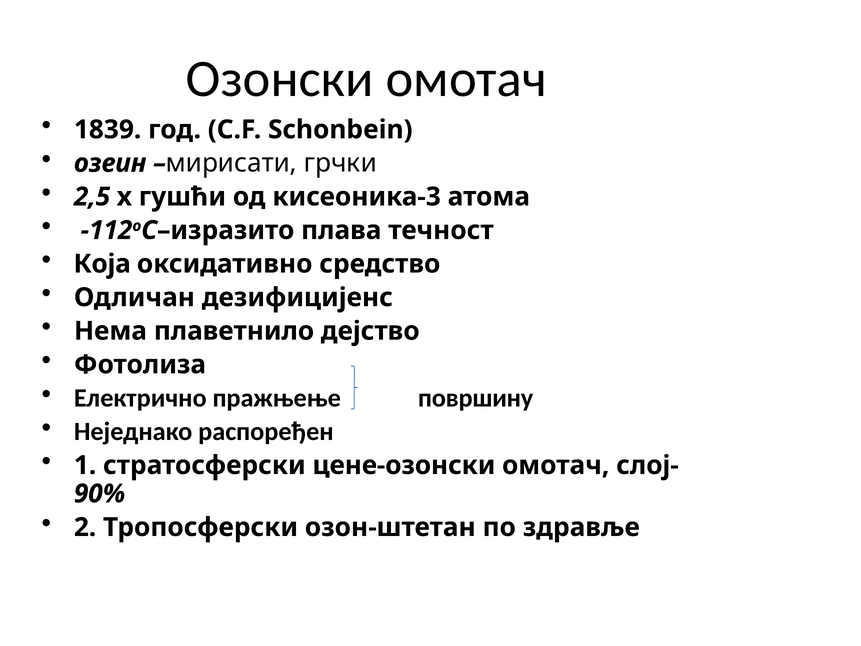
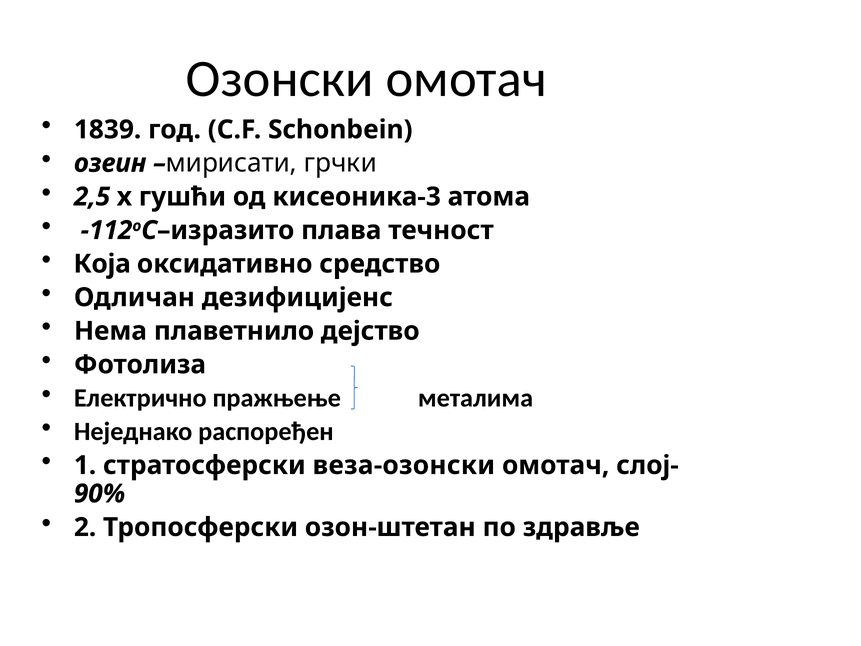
површину: површину -> металима
цене-озонски: цене-озонски -> веза-озонски
